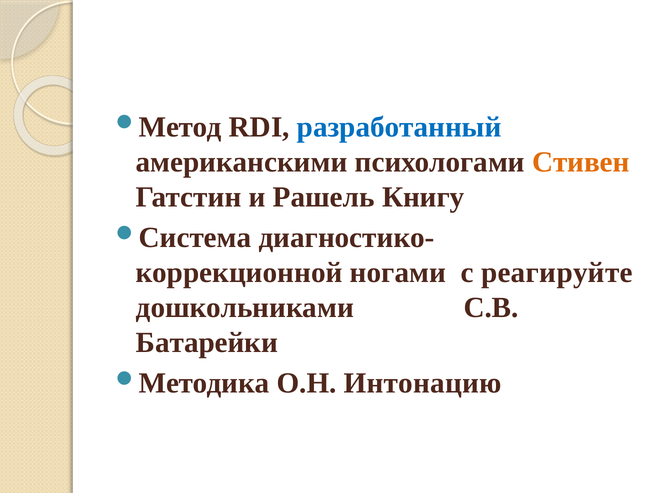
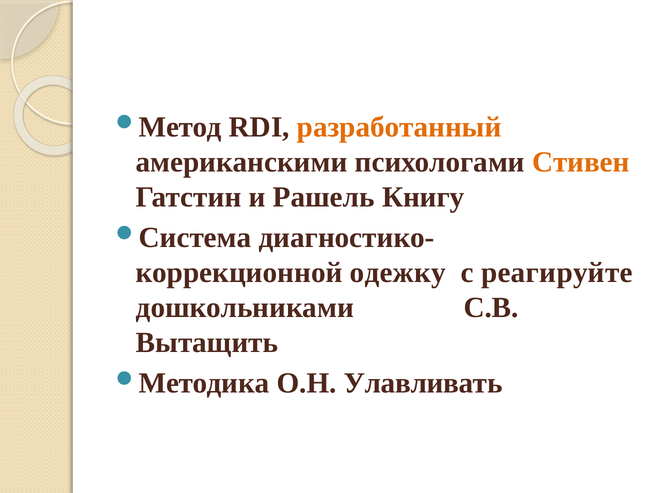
разработанный colour: blue -> orange
ногами: ногами -> одежку
Батарейки: Батарейки -> Вытащить
Интонацию: Интонацию -> Улавливать
